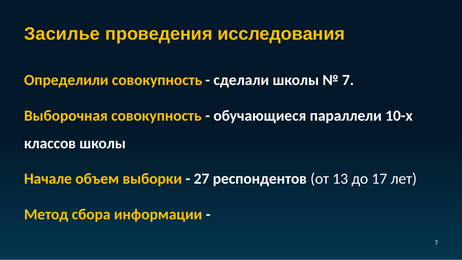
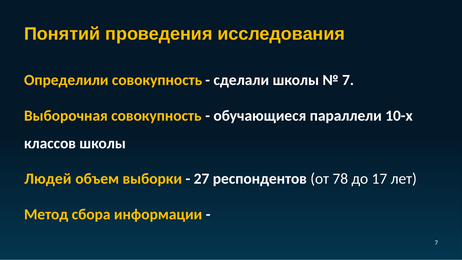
Засилье: Засилье -> Понятий
Начале: Начале -> Людей
13: 13 -> 78
